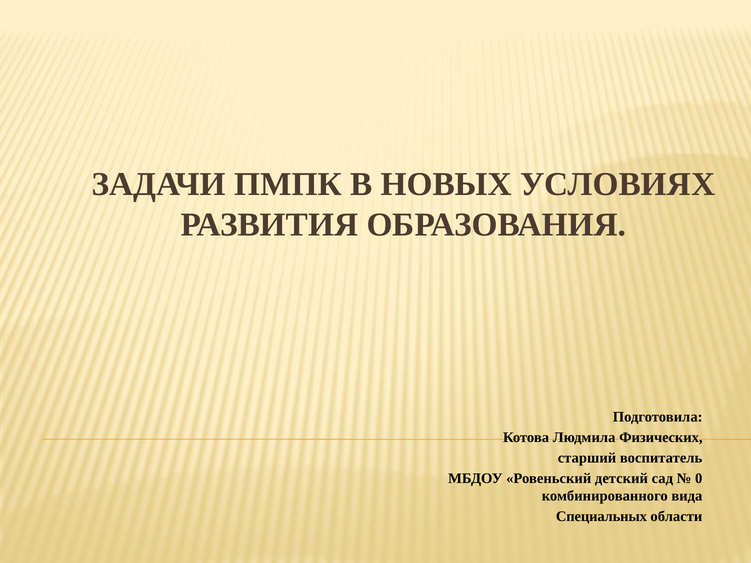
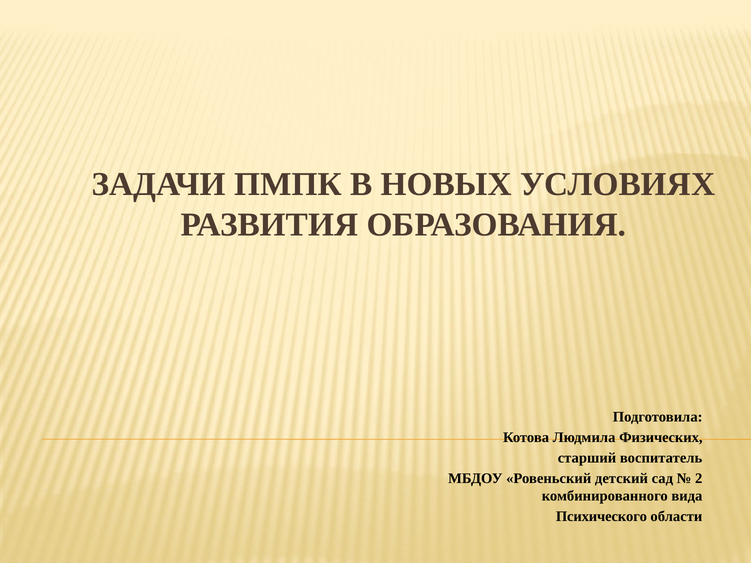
0: 0 -> 2
Специальных: Специальных -> Психического
